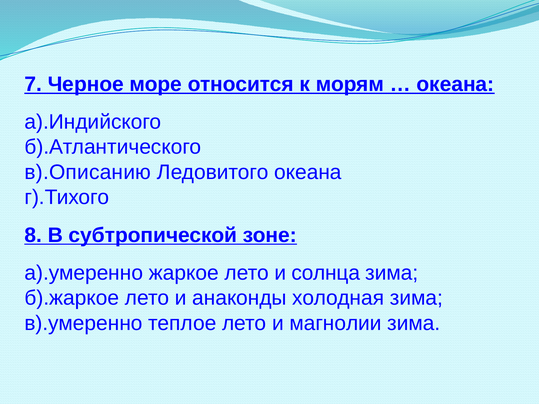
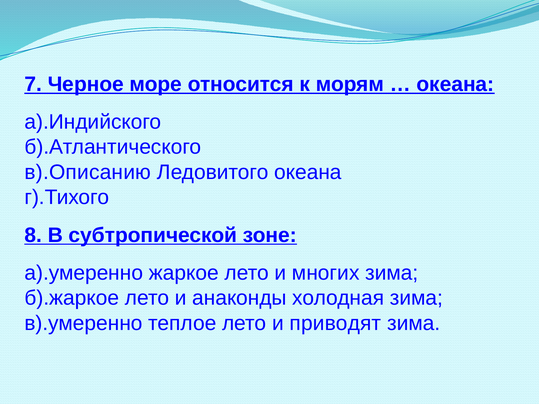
солнца: солнца -> многих
магнолии: магнолии -> приводят
